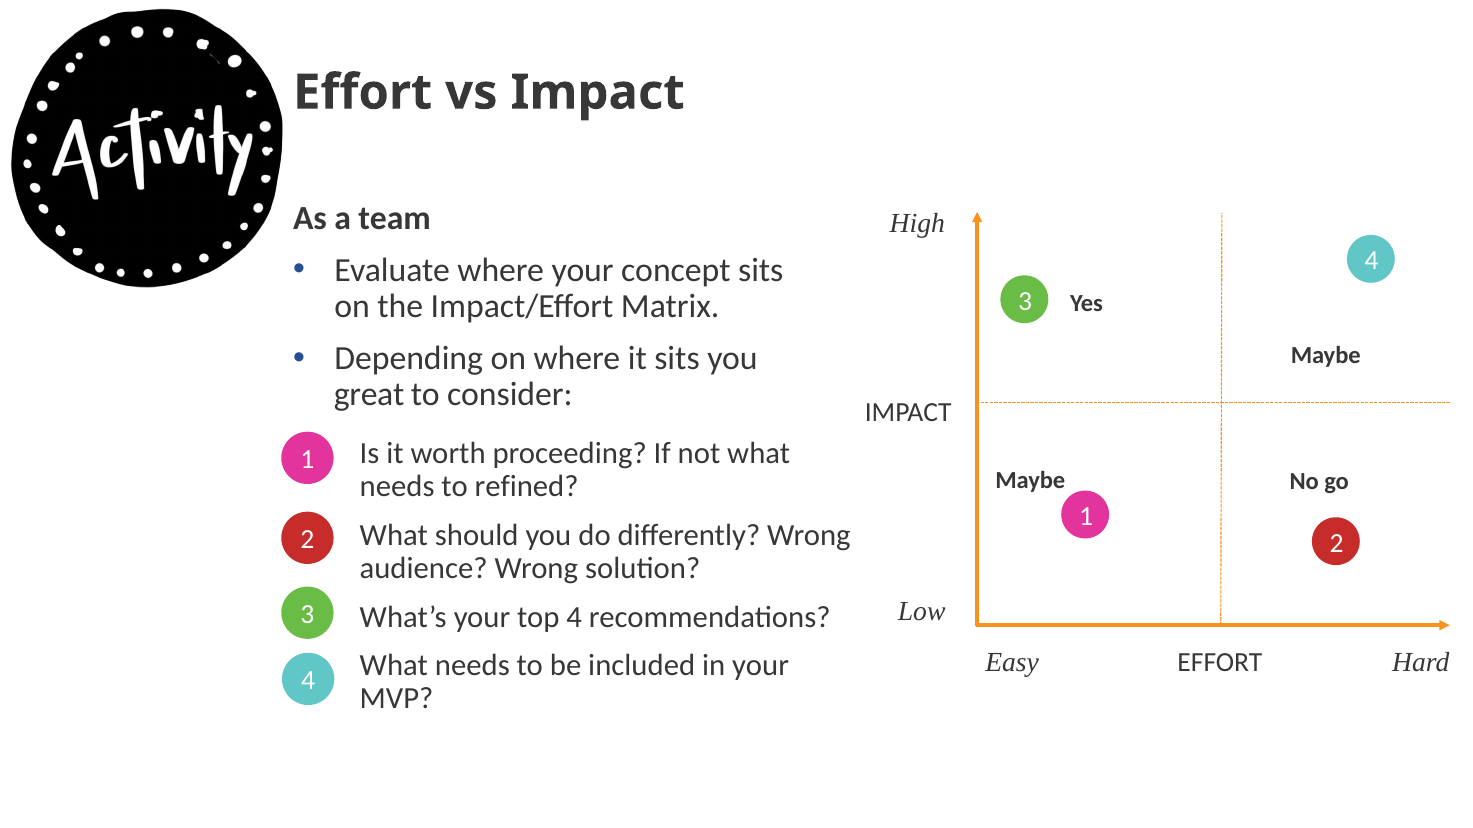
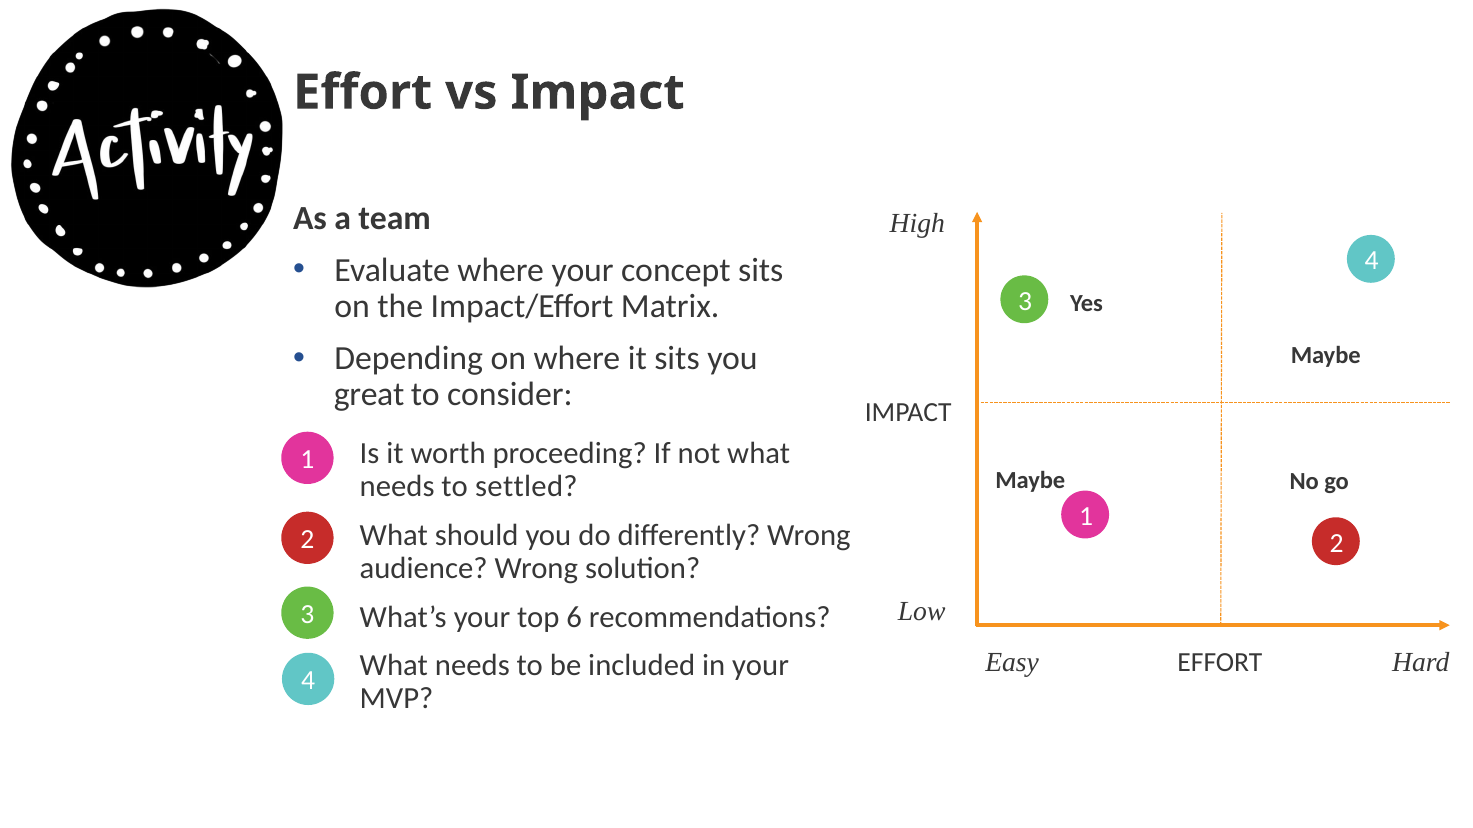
refined: refined -> settled
top 4: 4 -> 6
